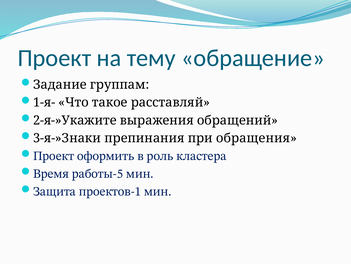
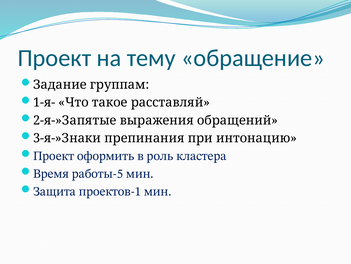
2-я-»Укажите: 2-я-»Укажите -> 2-я-»Запятые
обращения: обращения -> интонацию
